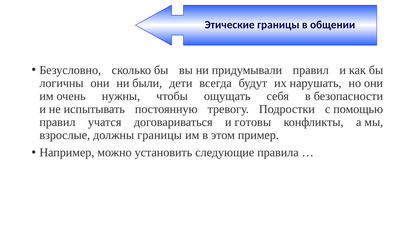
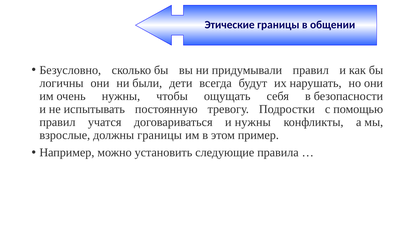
и готовы: готовы -> нужны
